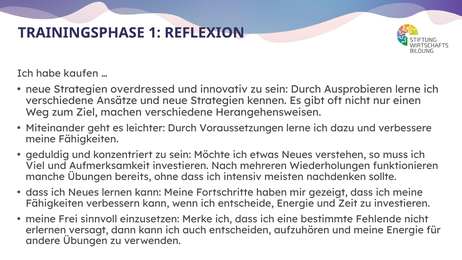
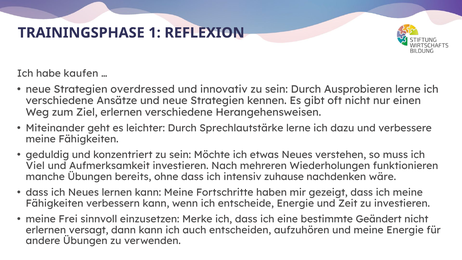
Ziel machen: machen -> erlernen
Voraussetzungen: Voraussetzungen -> Sprechlautstärke
meisten: meisten -> zuhause
sollte: sollte -> wäre
Fehlende: Fehlende -> Geändert
